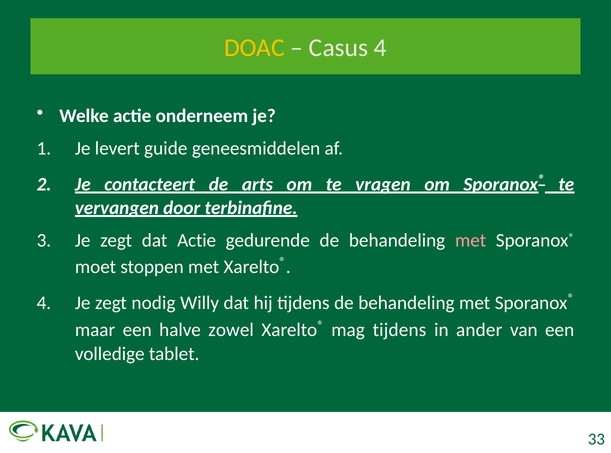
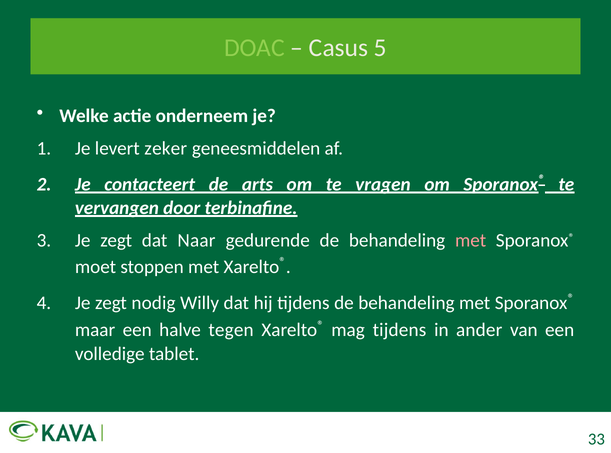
DOAC colour: yellow -> light green
Casus 4: 4 -> 5
guide: guide -> zeker
dat Actie: Actie -> Naar
zowel: zowel -> tegen
